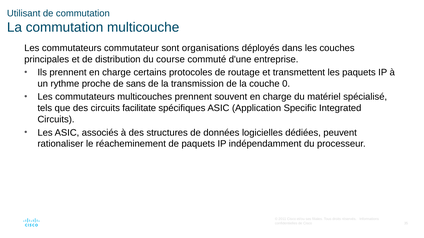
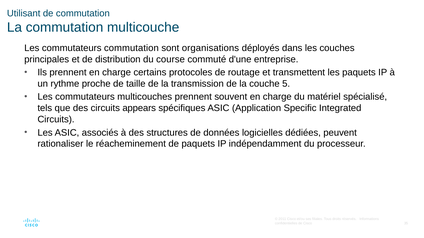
commutateurs commutateur: commutateur -> commutation
sans: sans -> taille
0: 0 -> 5
facilitate: facilitate -> appears
